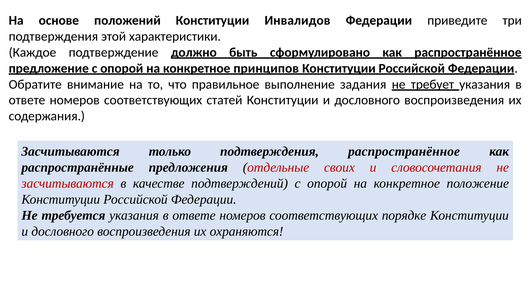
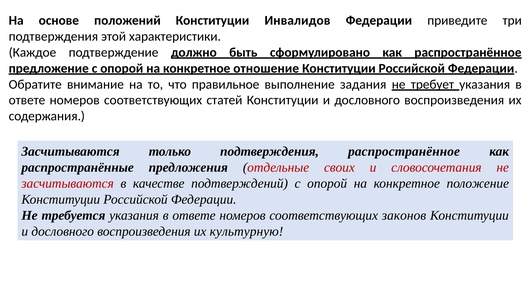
принципов: принципов -> отношение
порядке: порядке -> законов
охраняются: охраняются -> культурную
